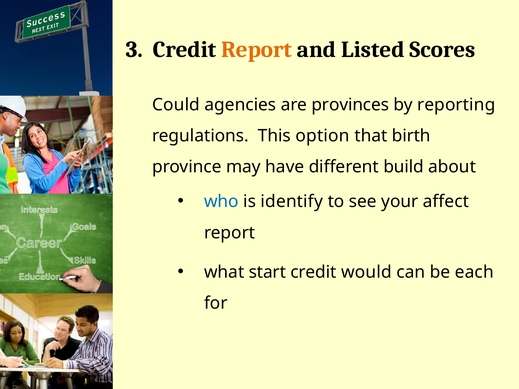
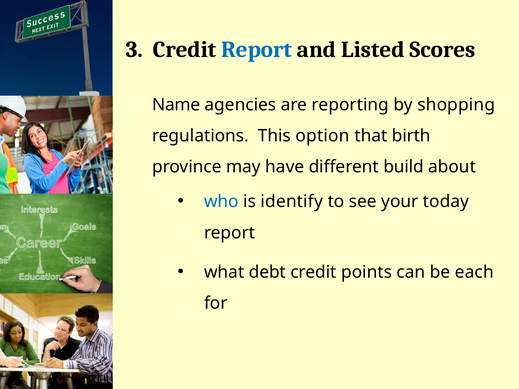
Report at (257, 50) colour: orange -> blue
Could: Could -> Name
provinces: provinces -> reporting
reporting: reporting -> shopping
affect: affect -> today
start: start -> debt
would: would -> points
